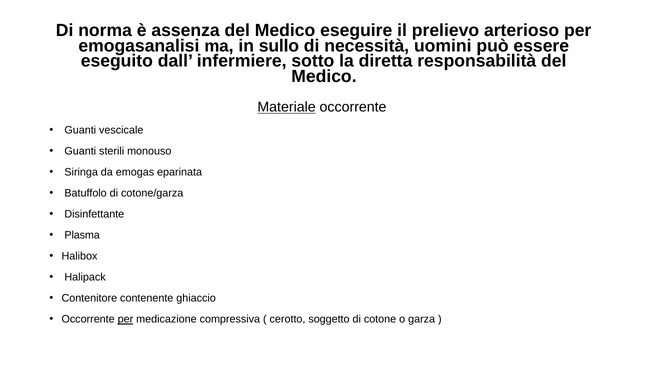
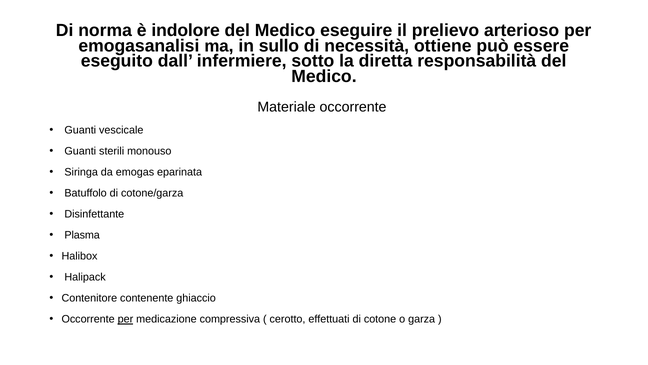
assenza: assenza -> indolore
uomini: uomini -> ottiene
Materiale underline: present -> none
soggetto: soggetto -> effettuati
